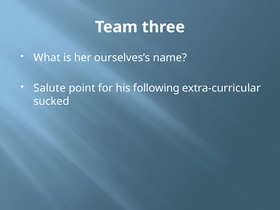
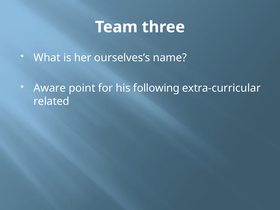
Salute: Salute -> Aware
sucked: sucked -> related
